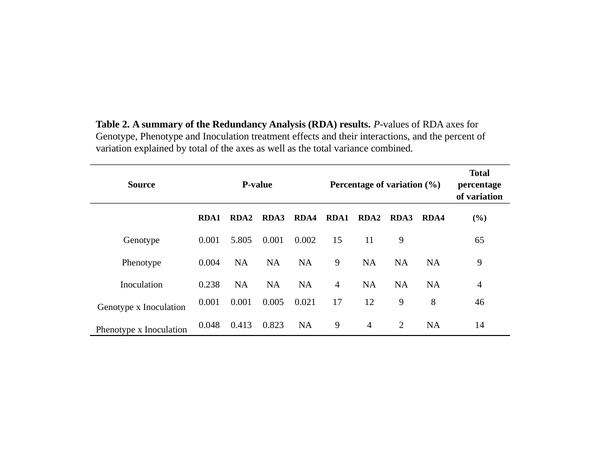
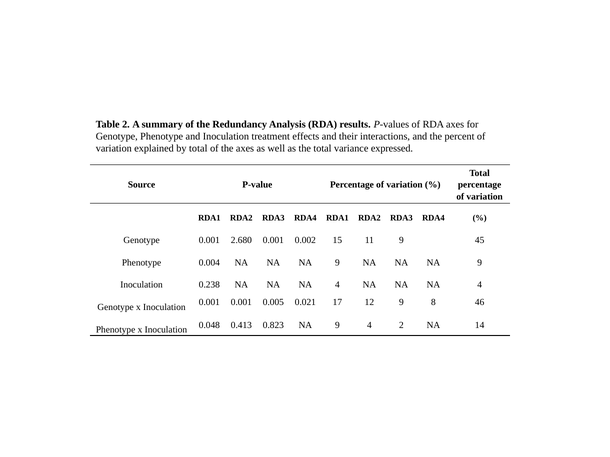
combined: combined -> expressed
5.805: 5.805 -> 2.680
65: 65 -> 45
